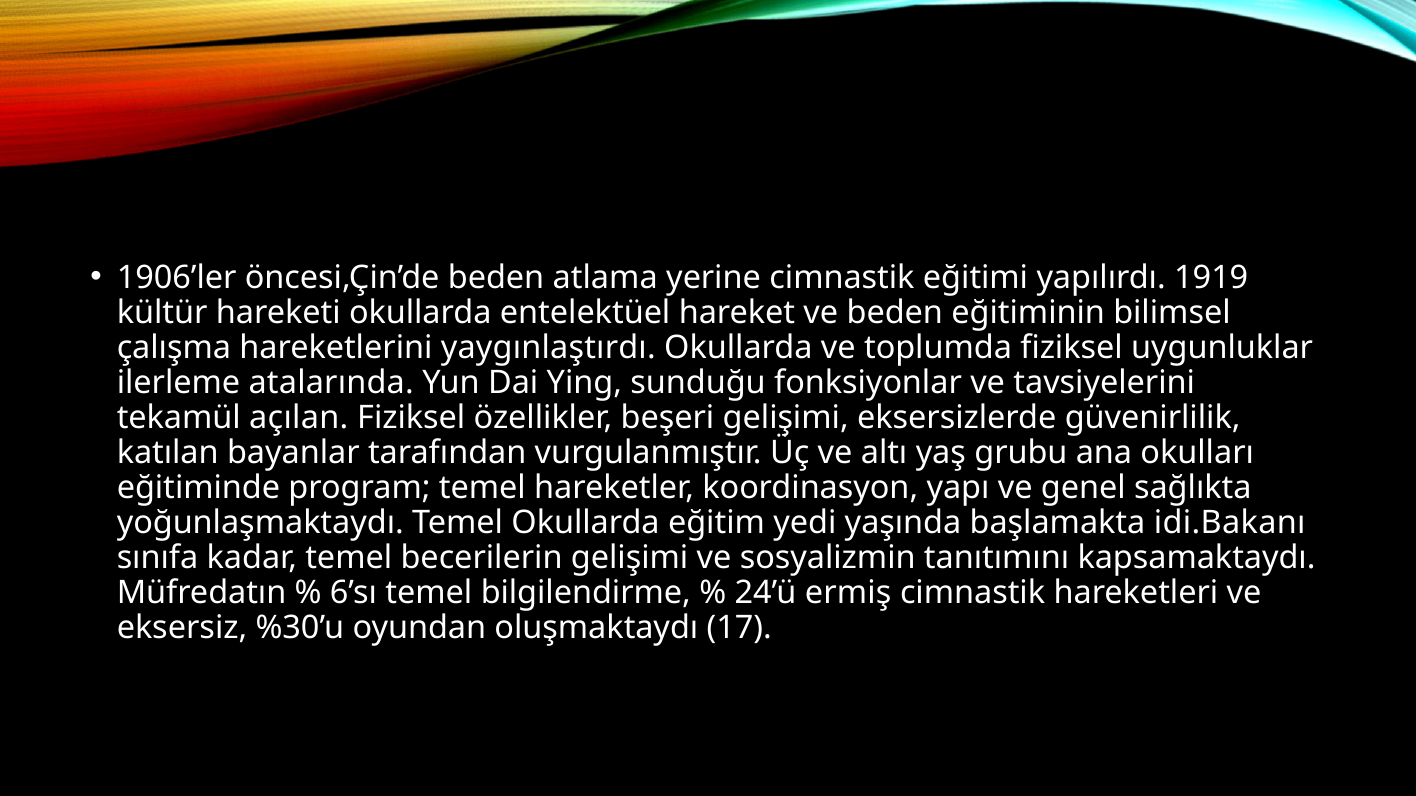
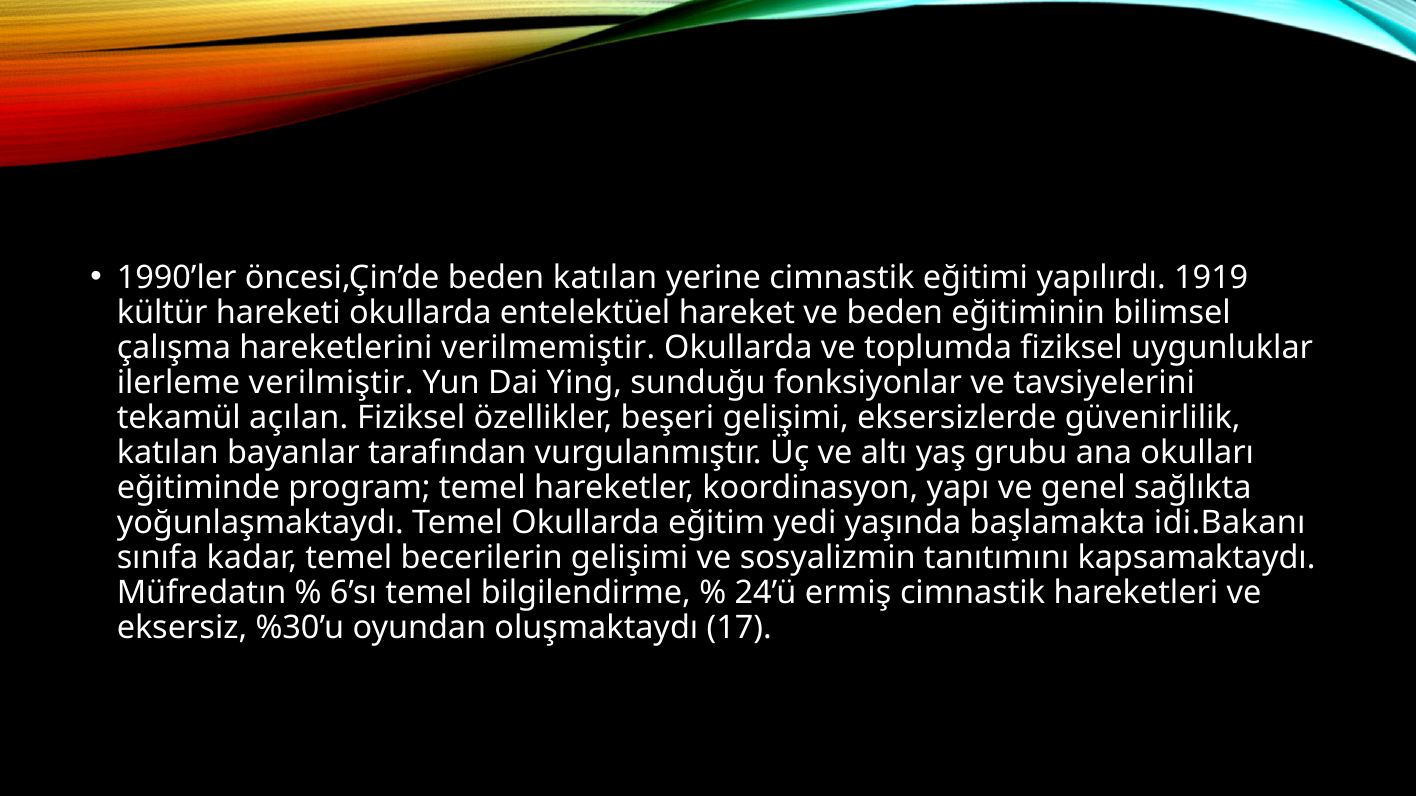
1906’ler: 1906’ler -> 1990’ler
beden atlama: atlama -> katılan
yaygınlaştırdı: yaygınlaştırdı -> verilmemiştir
atalarında: atalarında -> verilmiştir
